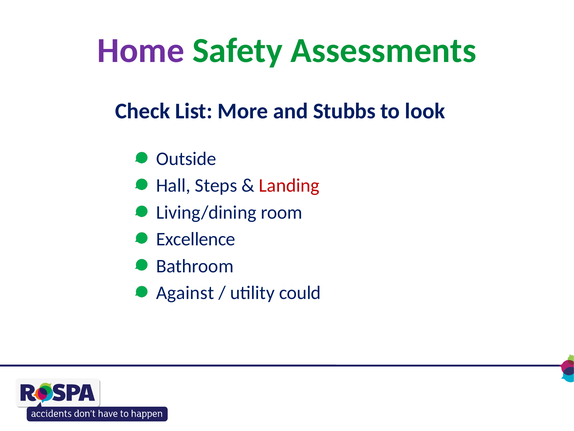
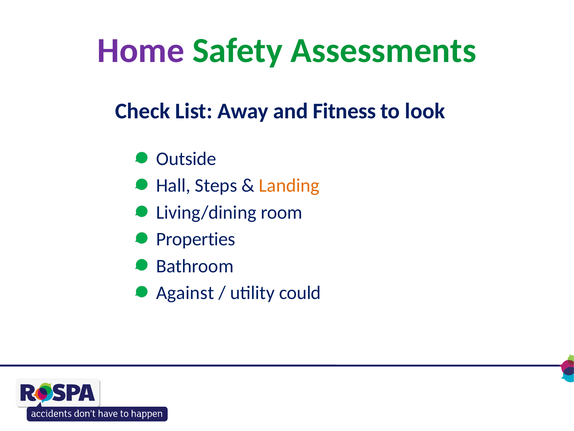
More: More -> Away
Stubbs: Stubbs -> Fitness
Landing colour: red -> orange
Excellence: Excellence -> Properties
